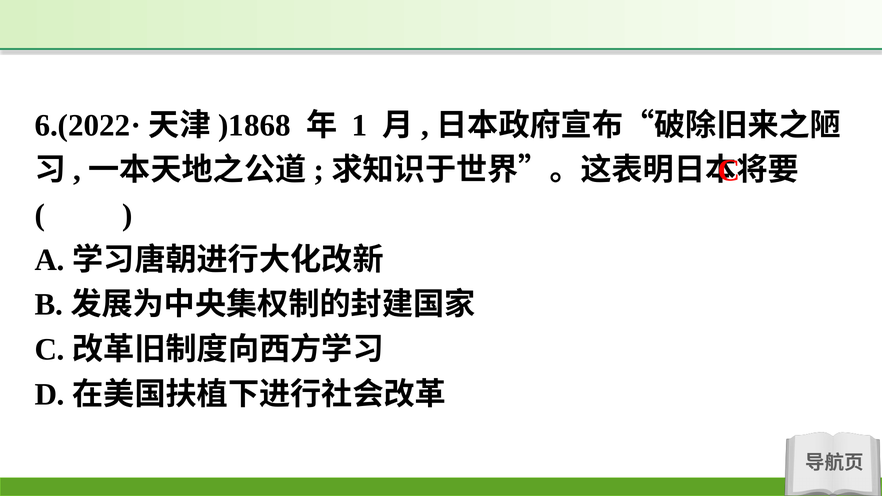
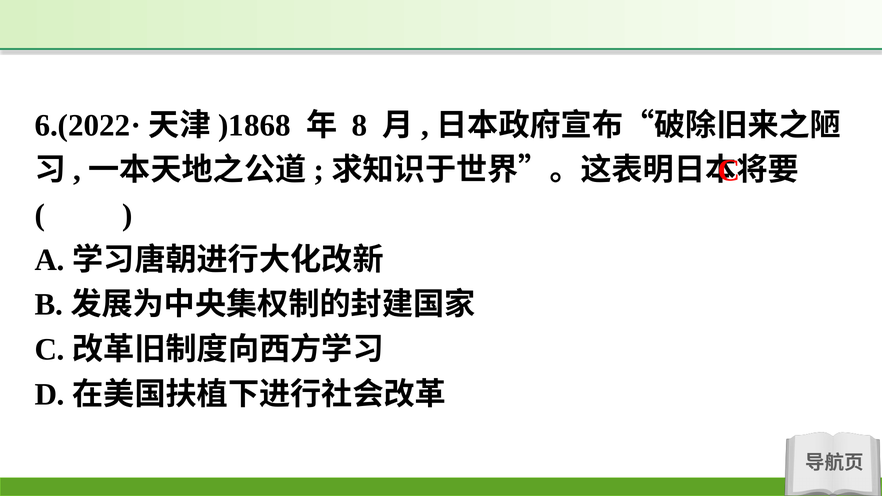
1: 1 -> 8
